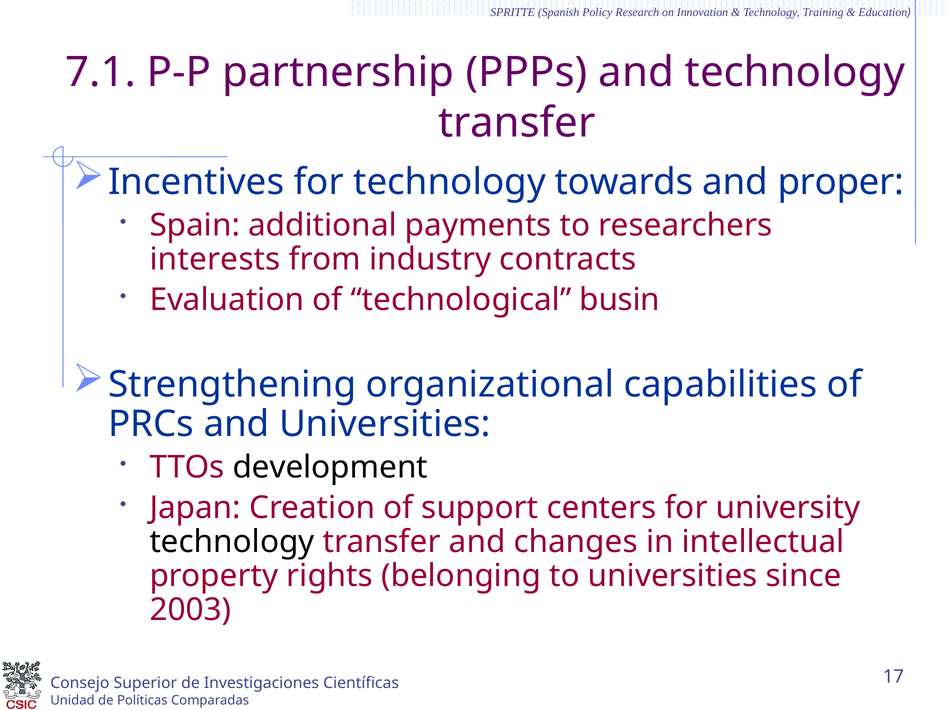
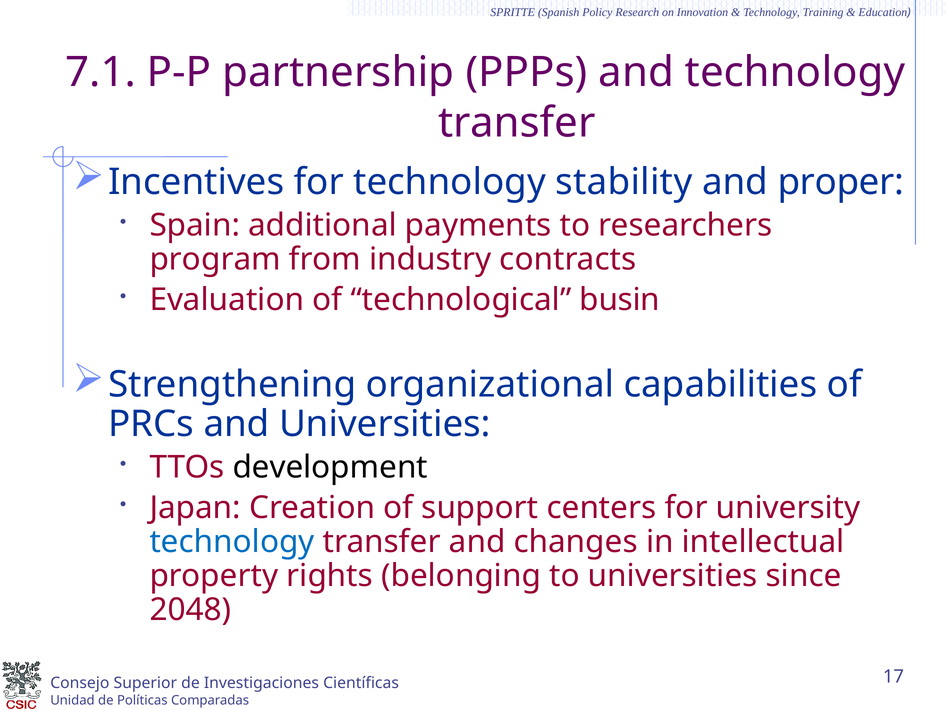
towards: towards -> stability
interests: interests -> program
technology at (232, 542) colour: black -> blue
2003: 2003 -> 2048
